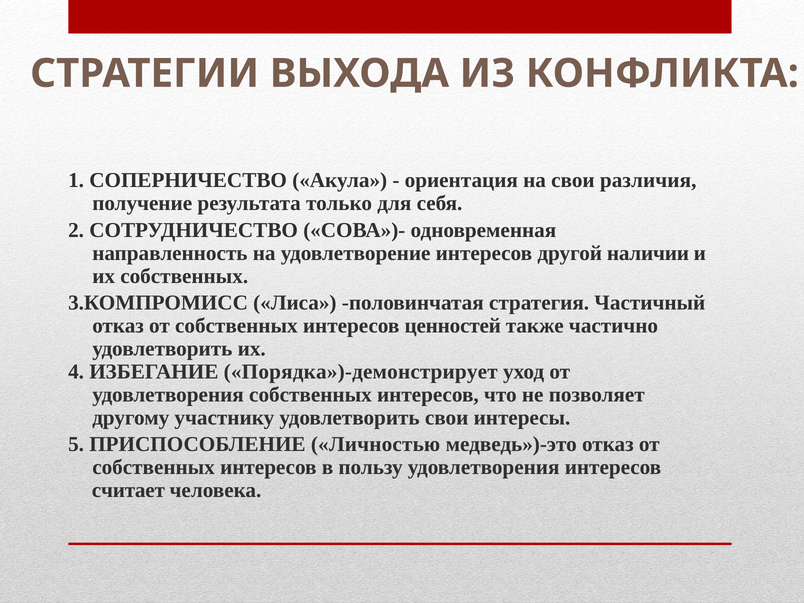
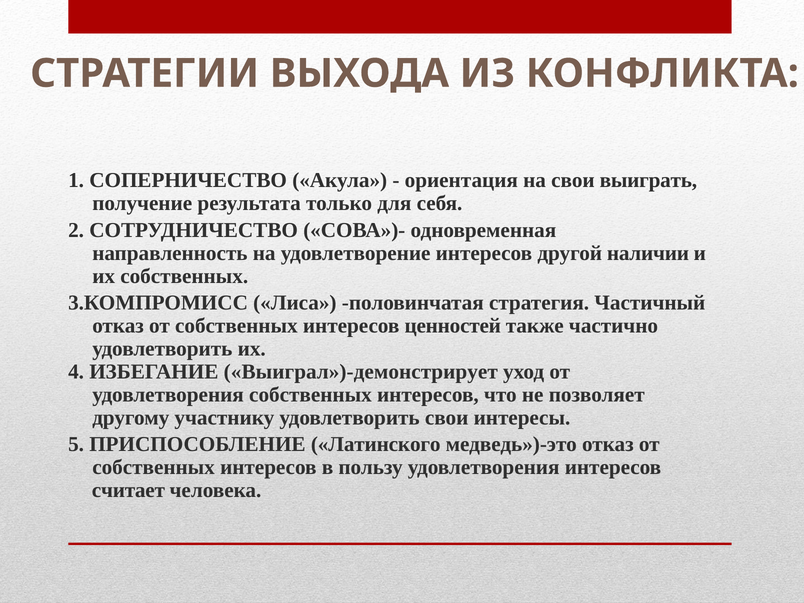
различия: различия -> выиграть
Порядка»)-демонстрирует: Порядка»)-демонстрирует -> Выиграл»)-демонстрирует
Личностью: Личностью -> Латинского
